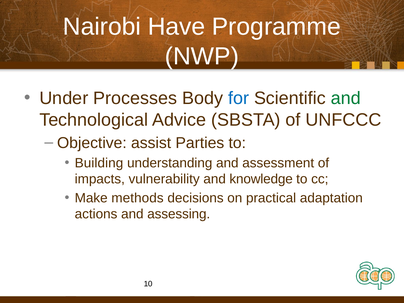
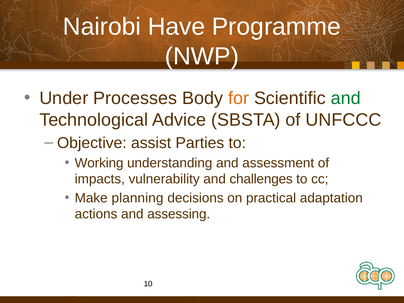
for colour: blue -> orange
Building: Building -> Working
knowledge: knowledge -> challenges
methods: methods -> planning
